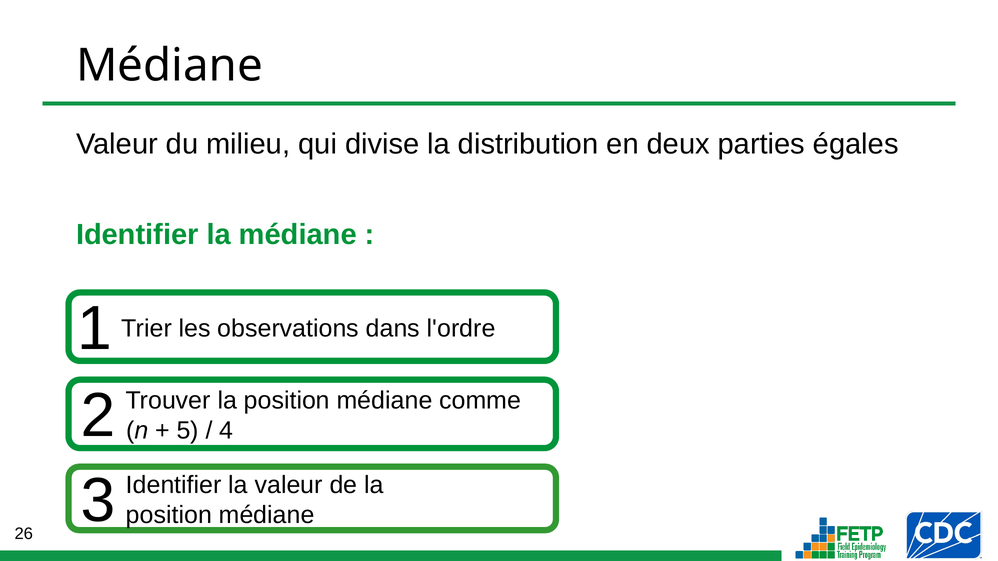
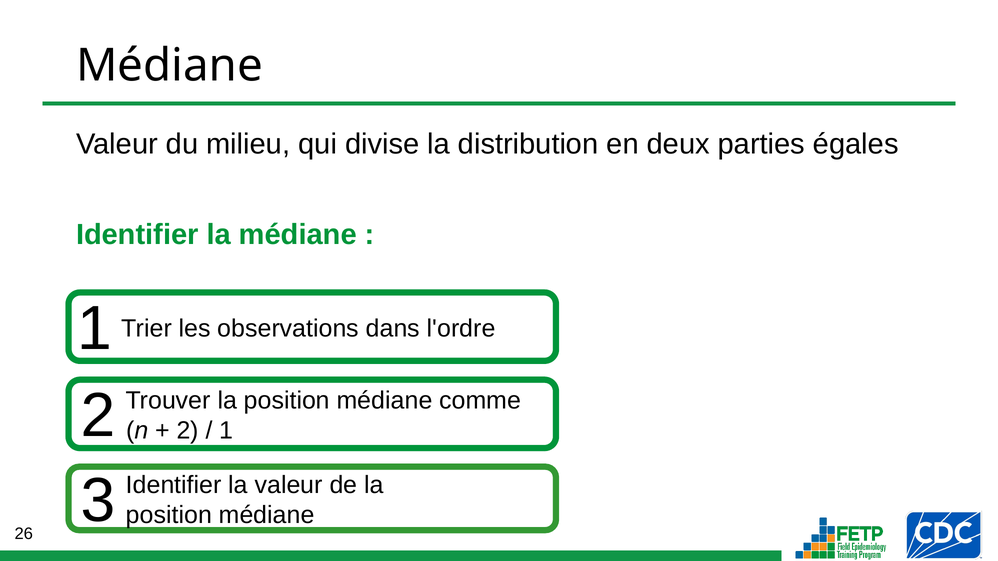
5 at (188, 431): 5 -> 2
4 at (226, 431): 4 -> 1
